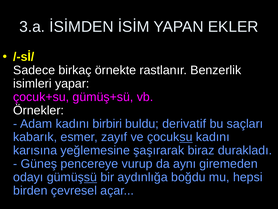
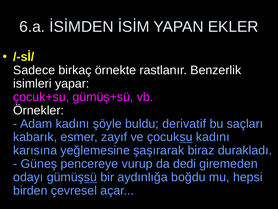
3.a: 3.a -> 6.a
birbiri: birbiri -> şöyle
aynı: aynı -> dedi
